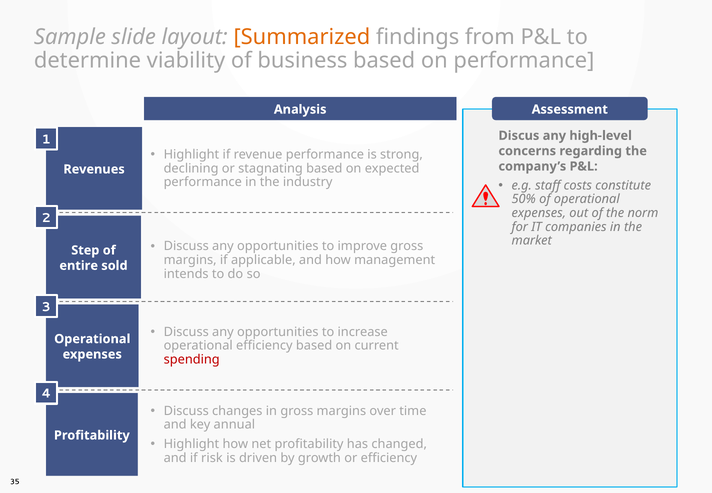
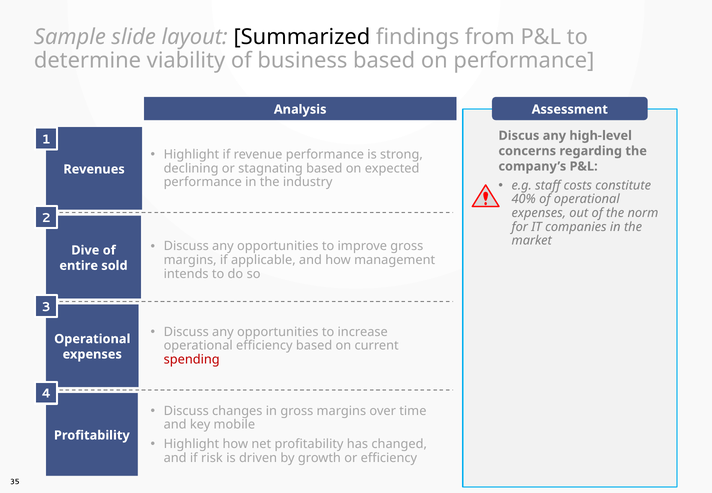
Summarized colour: orange -> black
50%: 50% -> 40%
Step: Step -> Dive
annual: annual -> mobile
